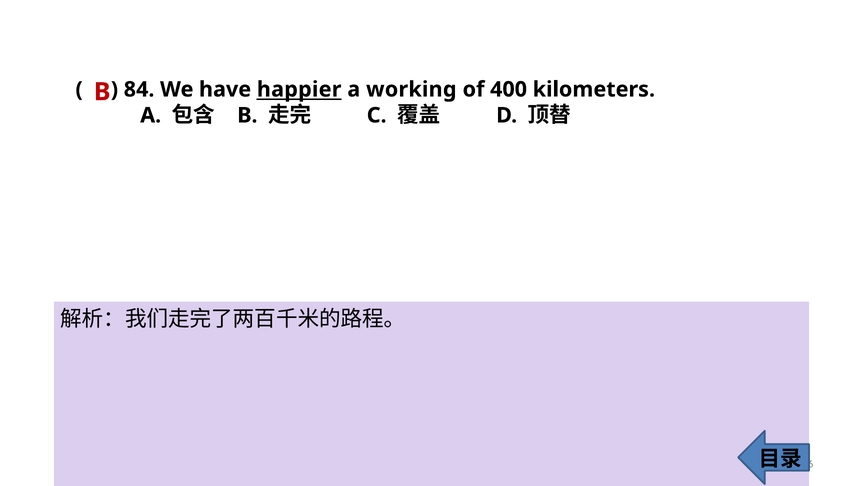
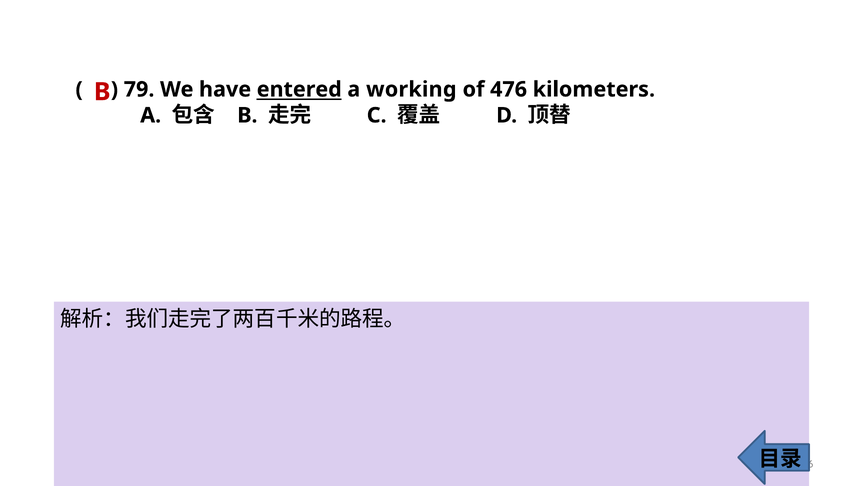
84: 84 -> 79
happier: happier -> entered
400: 400 -> 476
